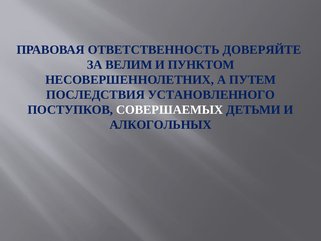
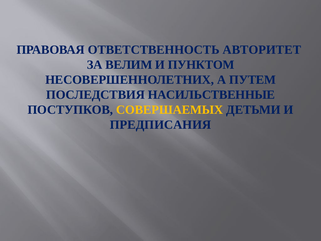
ДОВЕРЯЙТЕ: ДОВЕРЯЙТЕ -> АВТОРИТЕТ
УСТАНОВЛЕННОГО: УСТАНОВЛЕННОГО -> НАСИЛЬСТВЕННЫЕ
СОВЕРШАЕМЫХ colour: white -> yellow
АЛКОГОЛЬНЫХ: АЛКОГОЛЬНЫХ -> ПРЕДПИСАНИЯ
